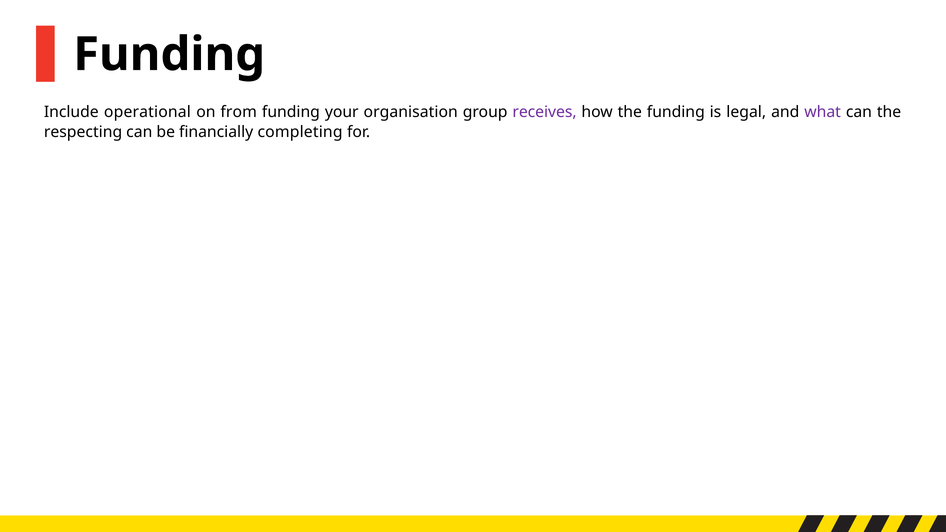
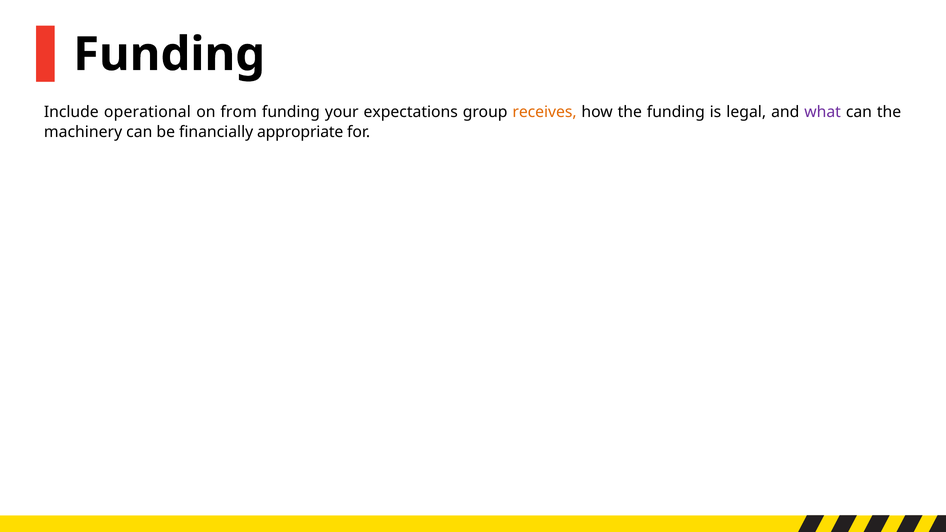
organisation: organisation -> expectations
receives colour: purple -> orange
respecting: respecting -> machinery
completing: completing -> appropriate
